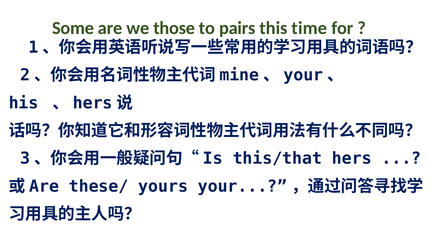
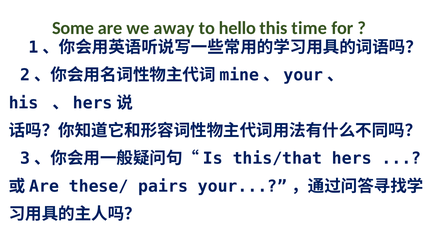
those: those -> away
pairs: pairs -> hello
yours: yours -> pairs
